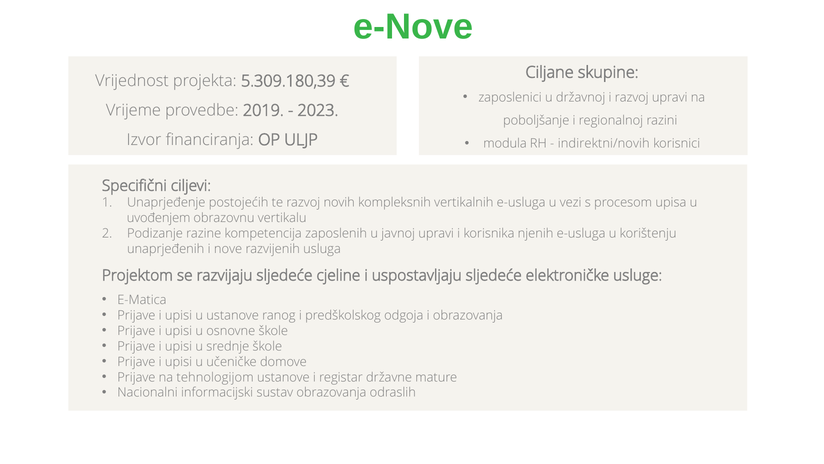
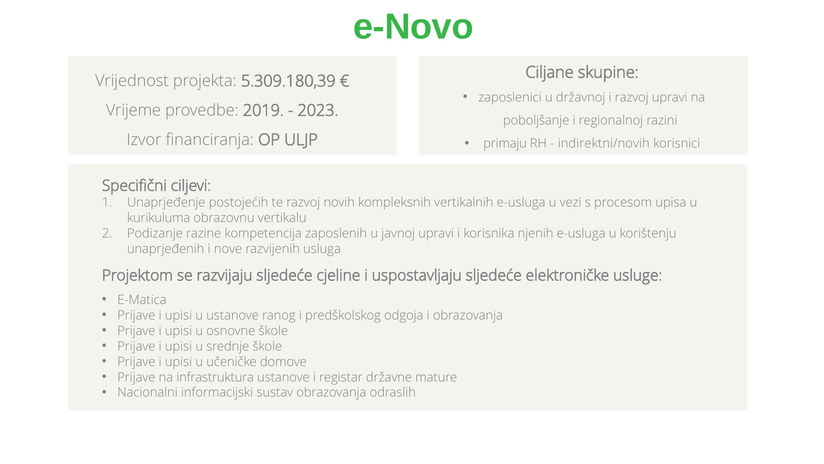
e-Nove: e-Nove -> e-Novo
modula: modula -> primaju
uvođenjem: uvođenjem -> kurikuluma
tehnologijom: tehnologijom -> infrastruktura
